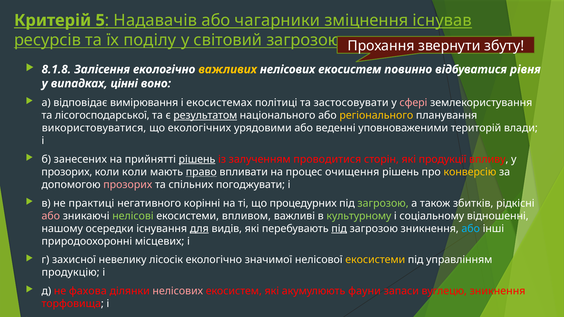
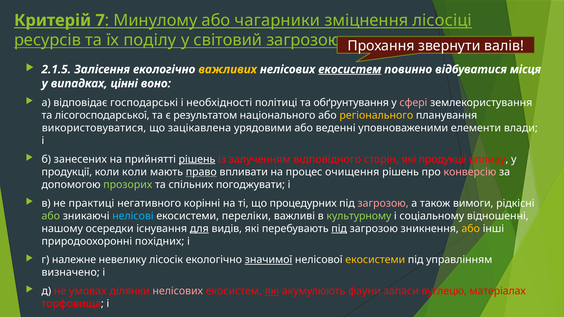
5: 5 -> 7
Надавачів: Надавачів -> Минулому
існував: існував -> лісосіці
збуту: збуту -> валів
8.1.8: 8.1.8 -> 2.1.5
екосистем at (350, 69) underline: none -> present
рівня: рівня -> місця
вимірювання: вимірювання -> господарські
екосистемах: екосистемах -> необхідності
застосовувати: застосовувати -> обґрунтування
результатом underline: present -> none
екологічних: екологічних -> зацікавлена
територій: територій -> елементи
проводитися: проводитися -> відповідного
прозорих at (67, 172): прозорих -> продукції
конверсію colour: yellow -> pink
прозорих at (128, 185) colour: pink -> light green
загрозою at (383, 203) colour: light green -> pink
збитків: збитків -> вимоги
або at (51, 216) colour: pink -> light green
нелісові colour: light green -> light blue
впливом: впливом -> переліки
або at (471, 229) colour: light blue -> yellow
місцевих: місцевих -> похідних
захисної: захисної -> належне
значимої underline: none -> present
продукцію: продукцію -> визначено
фахова: фахова -> умовах
які at (272, 291) underline: none -> present
вуглецю зникнення: зникнення -> матеріалах
